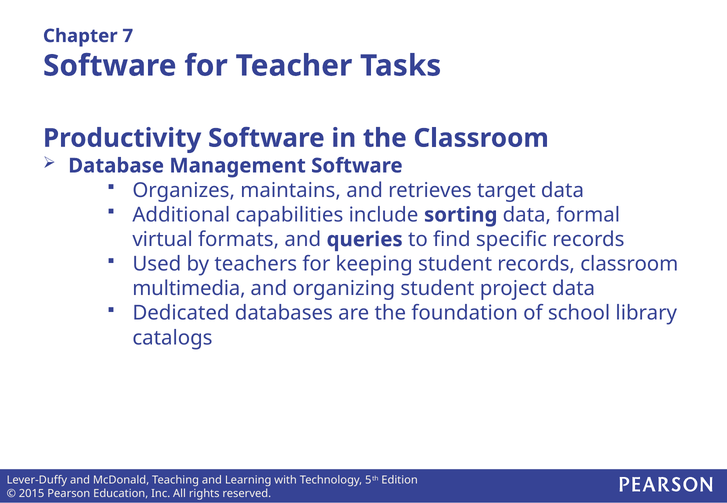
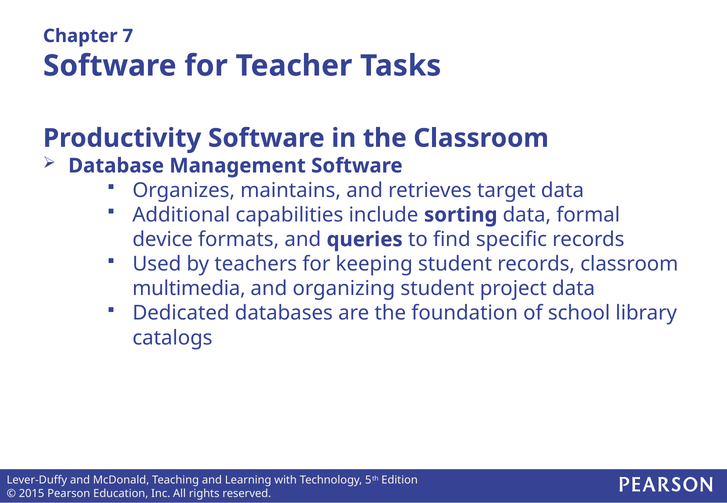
virtual: virtual -> device
